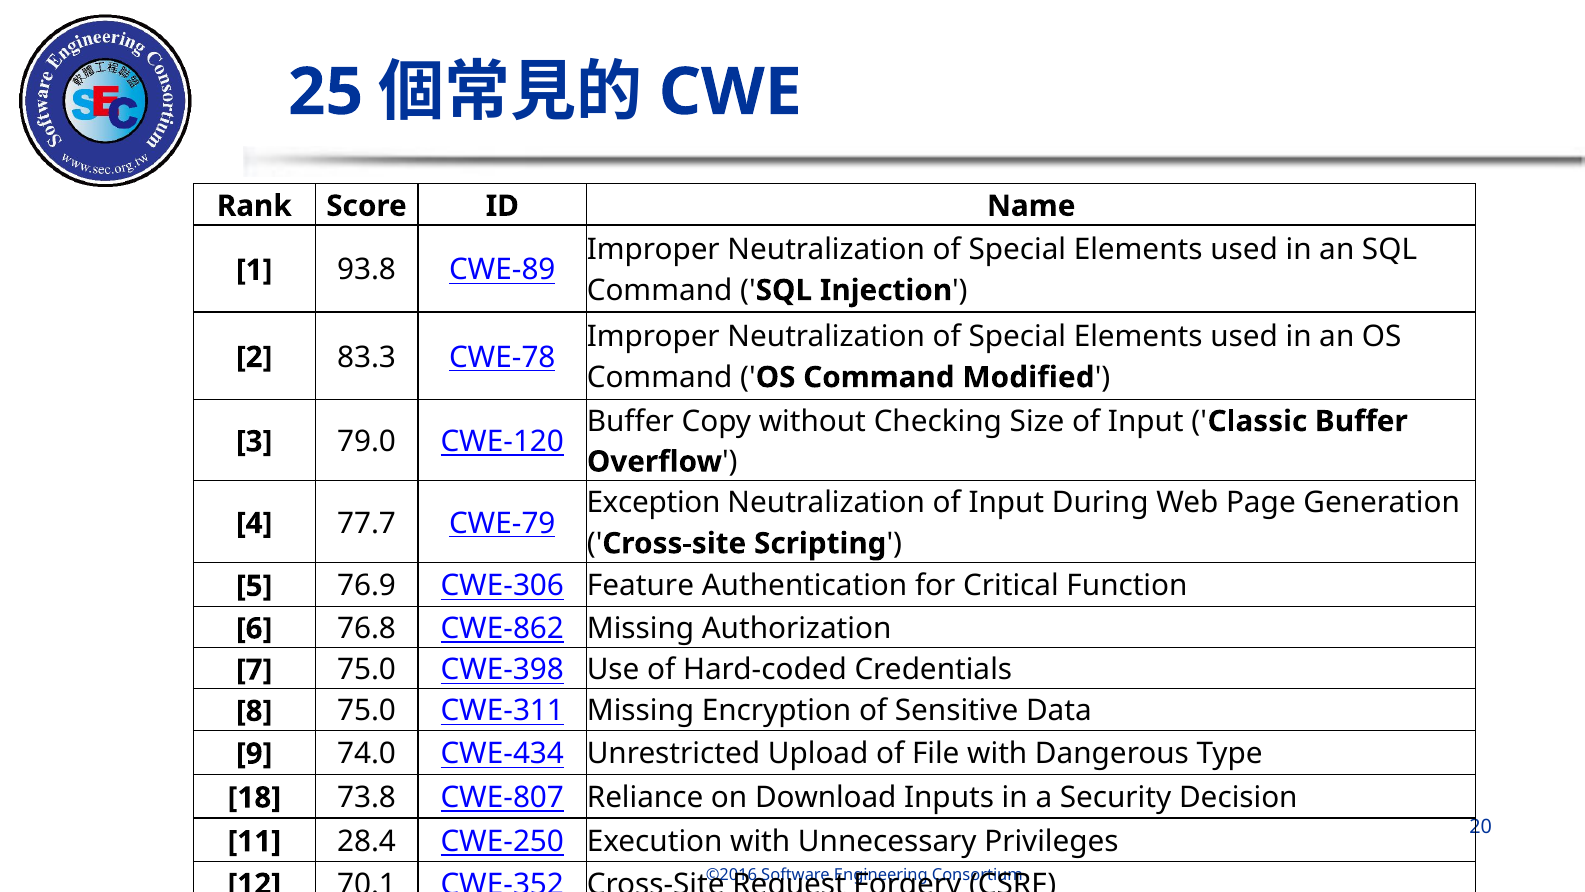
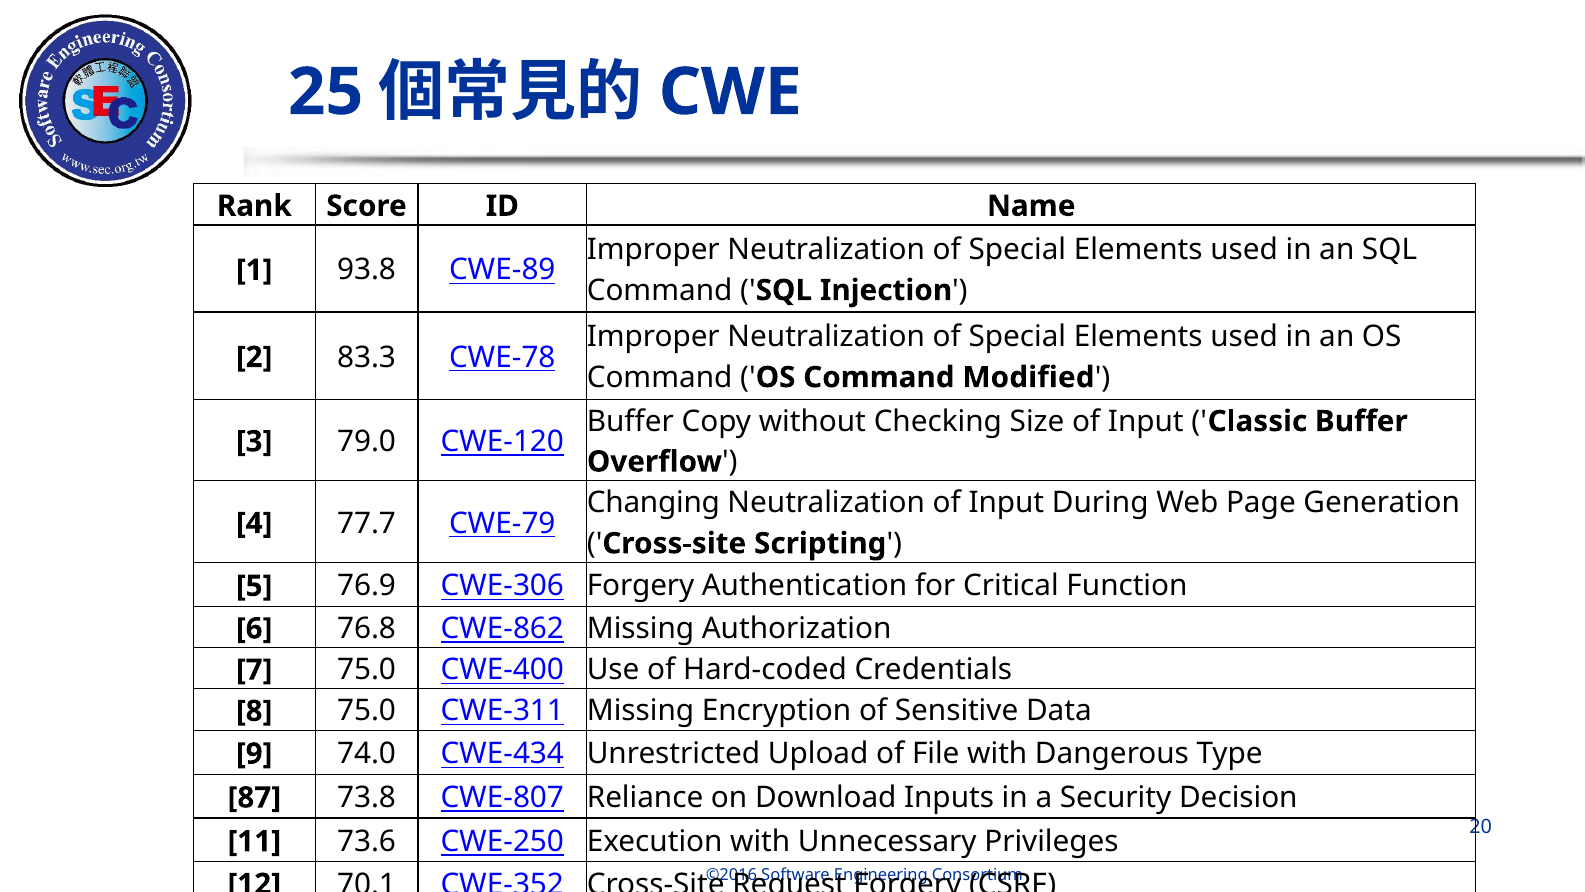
Exception: Exception -> Changing
CWE-306 Feature: Feature -> Forgery
CWE-398: CWE-398 -> CWE-400
18: 18 -> 87
28.4: 28.4 -> 73.6
